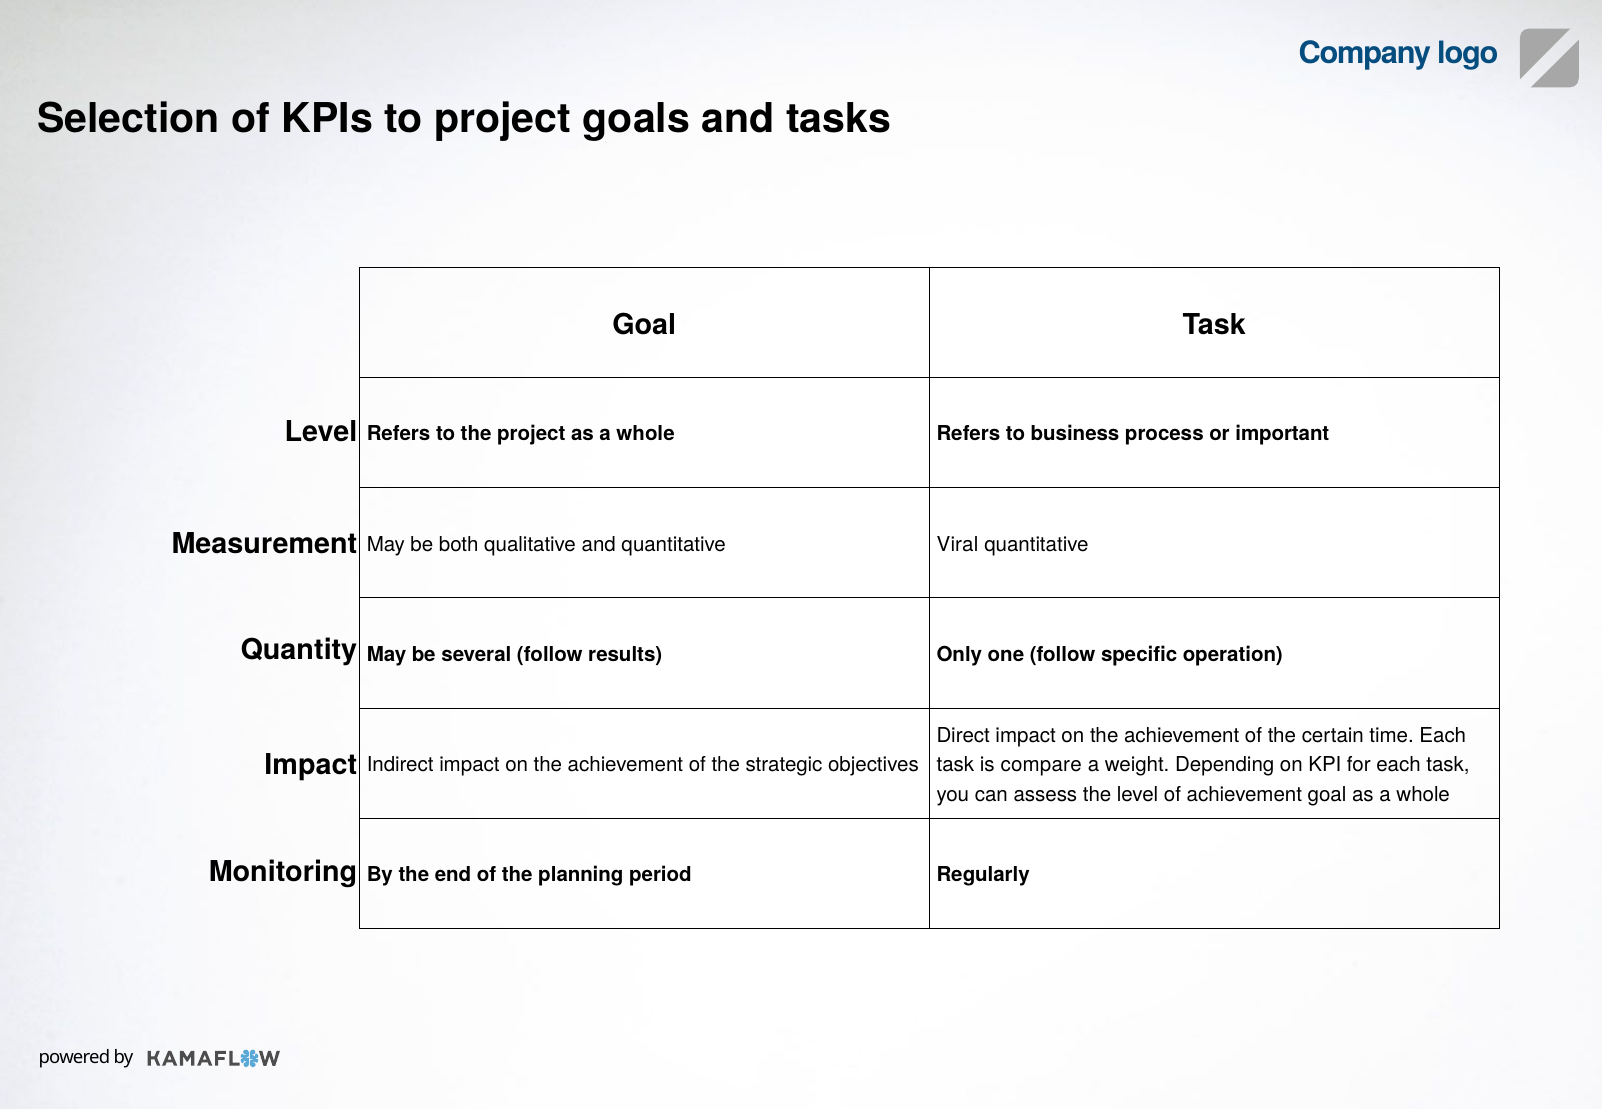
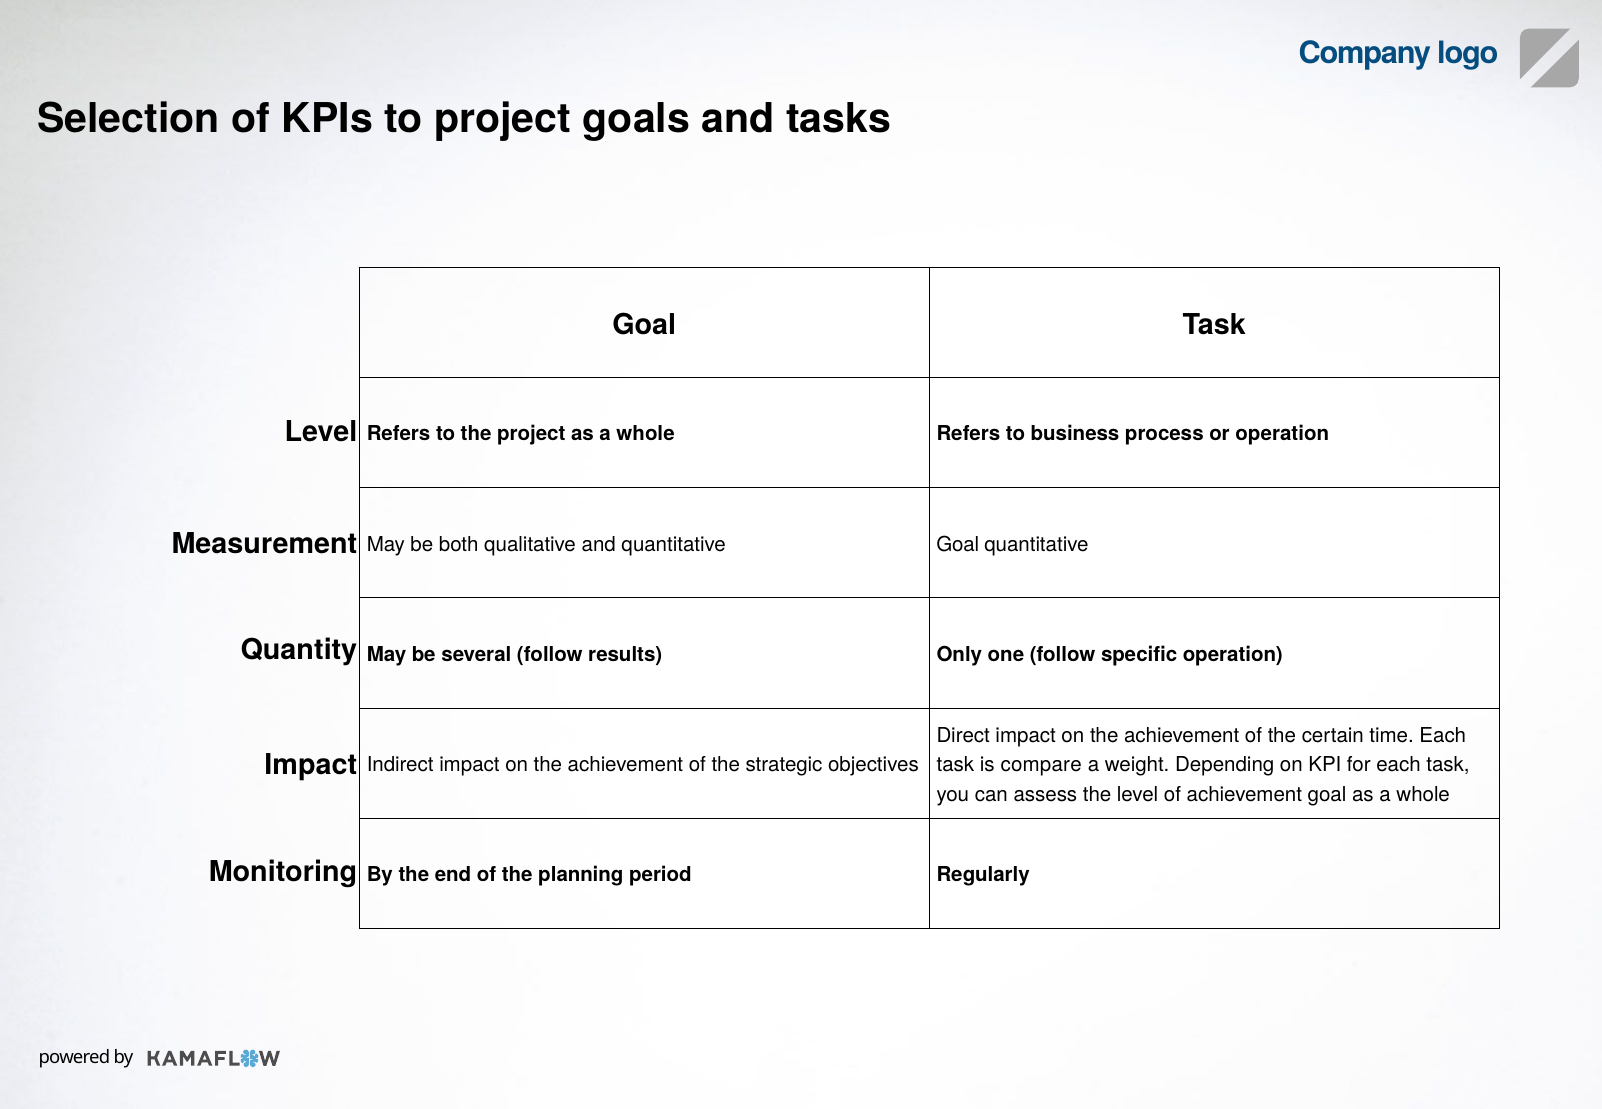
or important: important -> operation
quantitative Viral: Viral -> Goal
